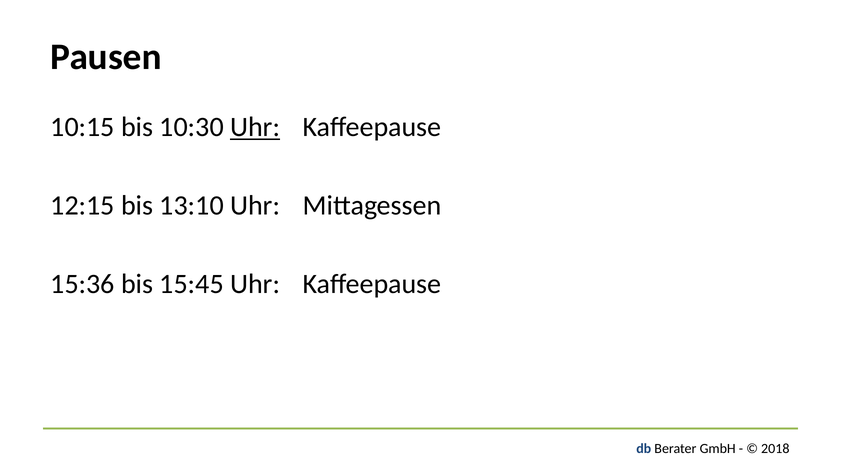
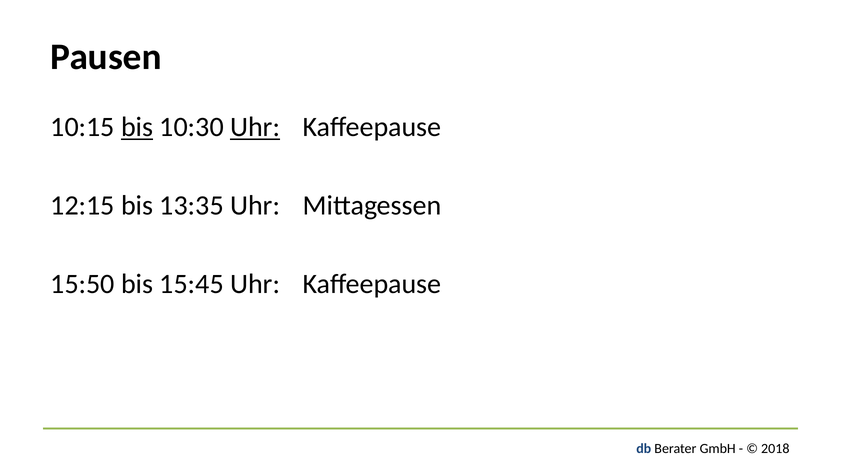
bis at (137, 127) underline: none -> present
13:10: 13:10 -> 13:35
15:36: 15:36 -> 15:50
